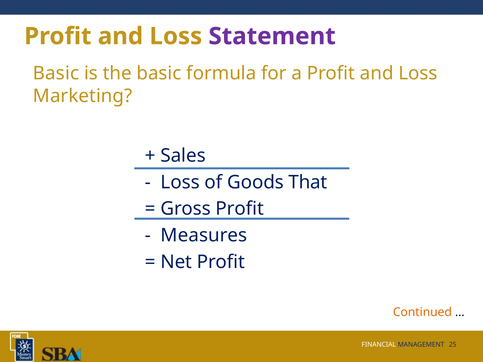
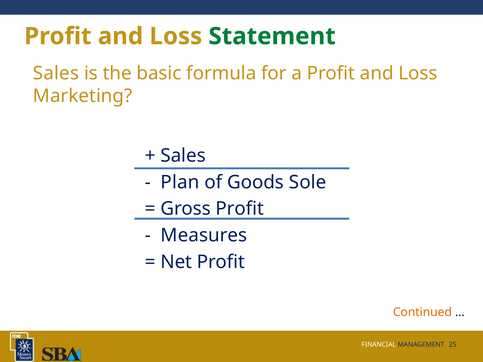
Statement colour: purple -> green
Basic at (56, 73): Basic -> Sales
Loss at (180, 182): Loss -> Plan
That: That -> Sole
